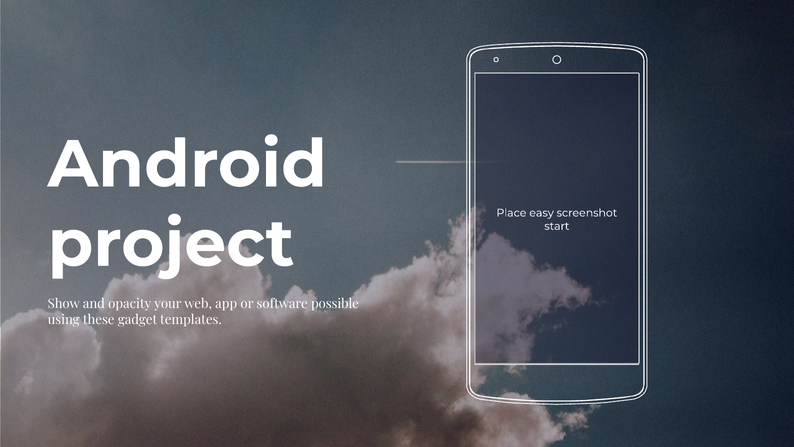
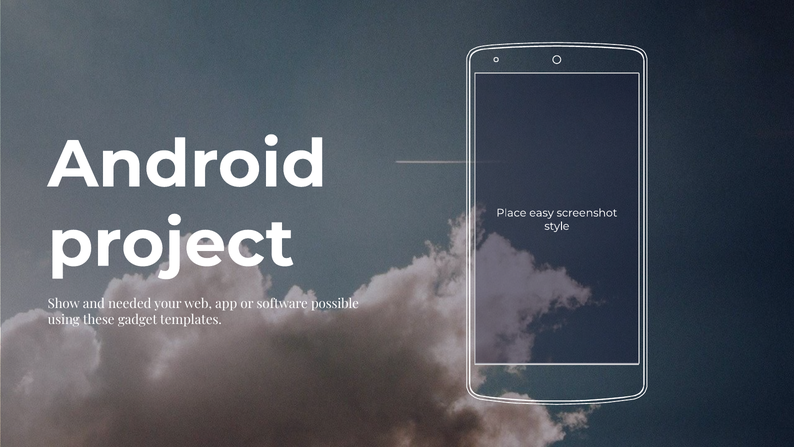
start: start -> style
opacity: opacity -> needed
